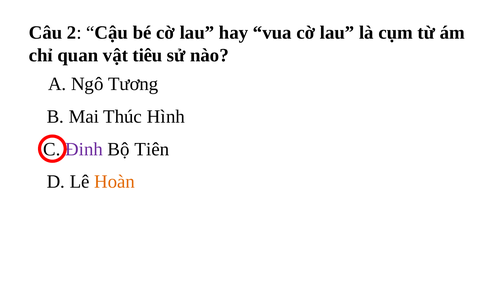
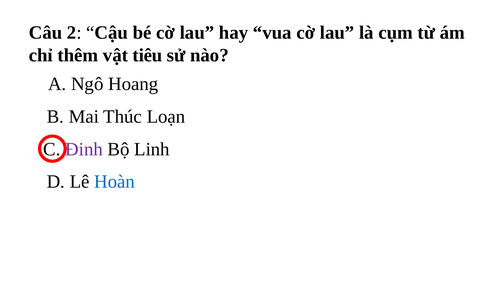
quan: quan -> thêm
Tương: Tương -> Hoang
Hình: Hình -> Loạn
Tiên: Tiên -> Linh
Hoàn colour: orange -> blue
